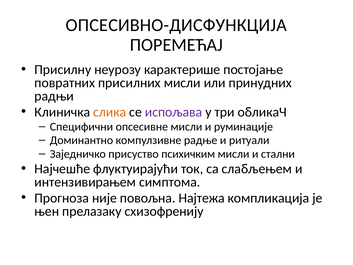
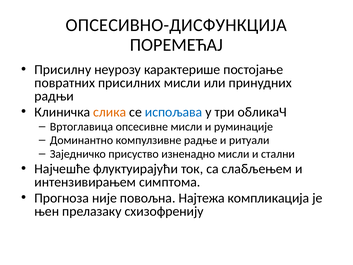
испољава colour: purple -> blue
Специфични: Специфични -> Вртоглавица
психичким: психичким -> изненадно
